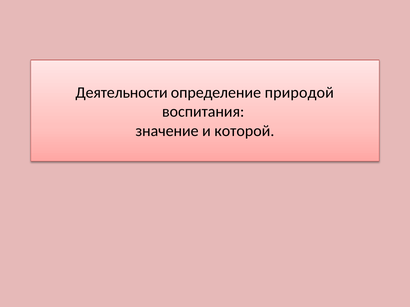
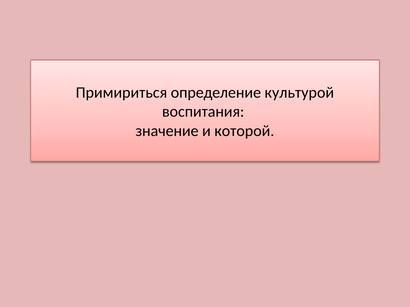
Деятельности: Деятельности -> Примириться
природой: природой -> культурой
